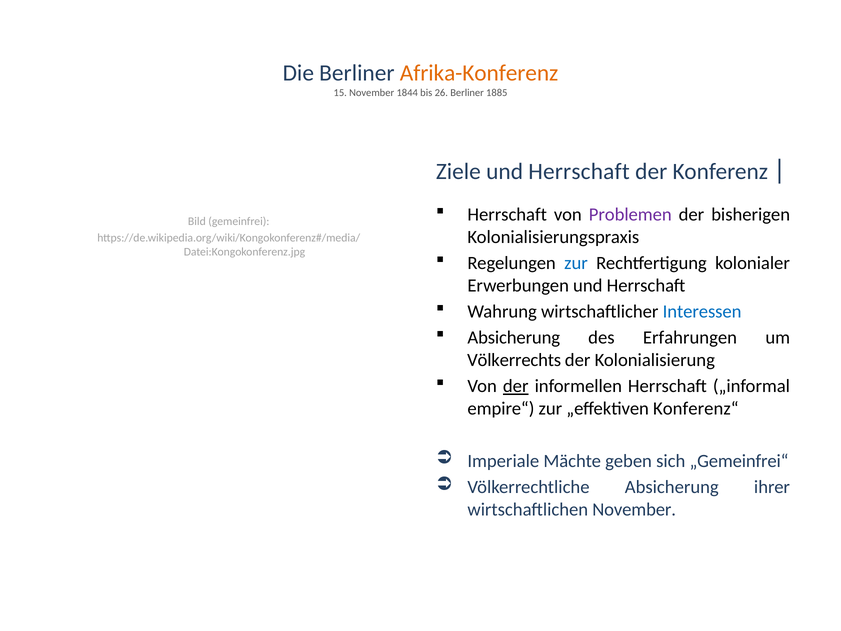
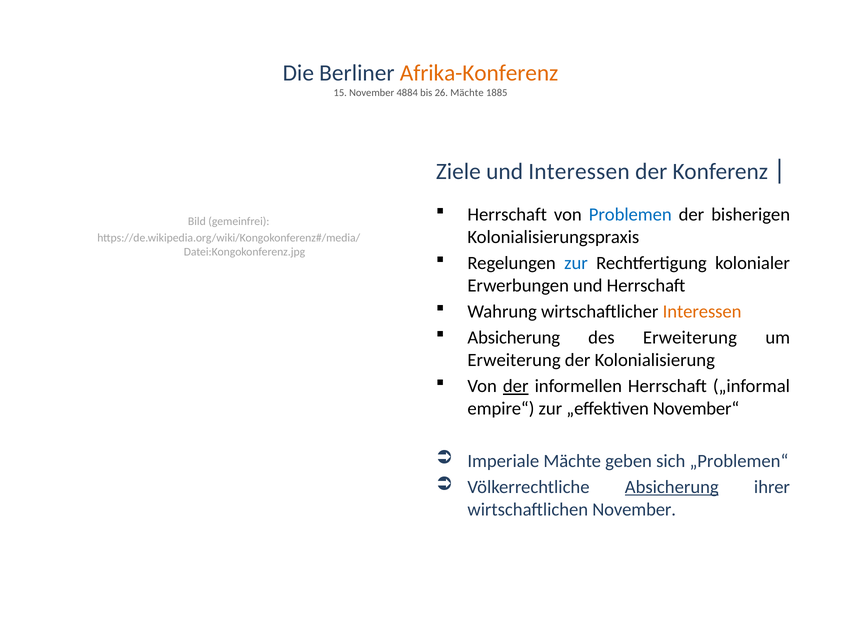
1844: 1844 -> 4884
26 Berliner: Berliner -> Mächte
Ziele und Herrschaft: Herrschaft -> Interessen
Problemen colour: purple -> blue
Interessen at (702, 311) colour: blue -> orange
des Erfahrungen: Erfahrungen -> Erweiterung
Völkerrechts at (514, 360): Völkerrechts -> Erweiterung
Konferenz“: Konferenz“ -> November“
„Gemeinfrei“: „Gemeinfrei“ -> „Problemen“
Absicherung at (672, 487) underline: none -> present
